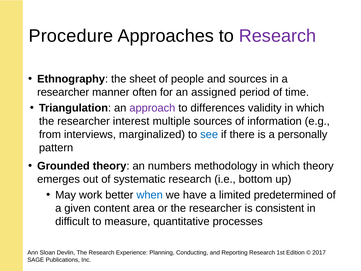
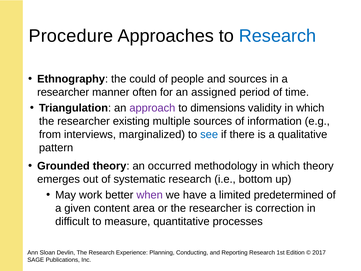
Research at (278, 36) colour: purple -> blue
sheet: sheet -> could
differences: differences -> dimensions
interest: interest -> existing
personally: personally -> qualitative
numbers: numbers -> occurred
when colour: blue -> purple
consistent: consistent -> correction
